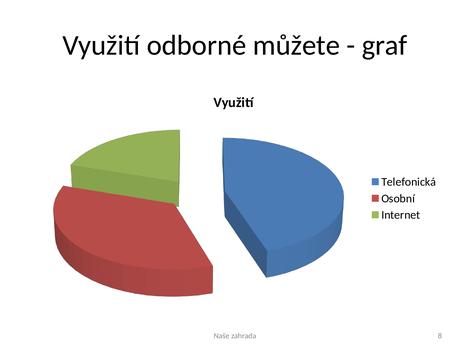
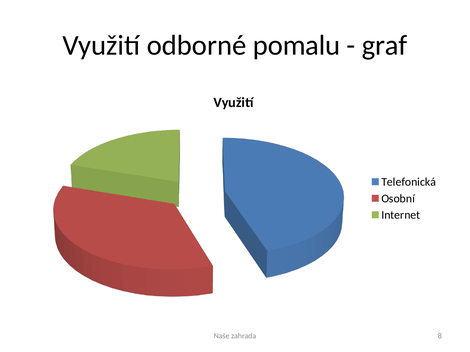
můžete: můžete -> pomalu
